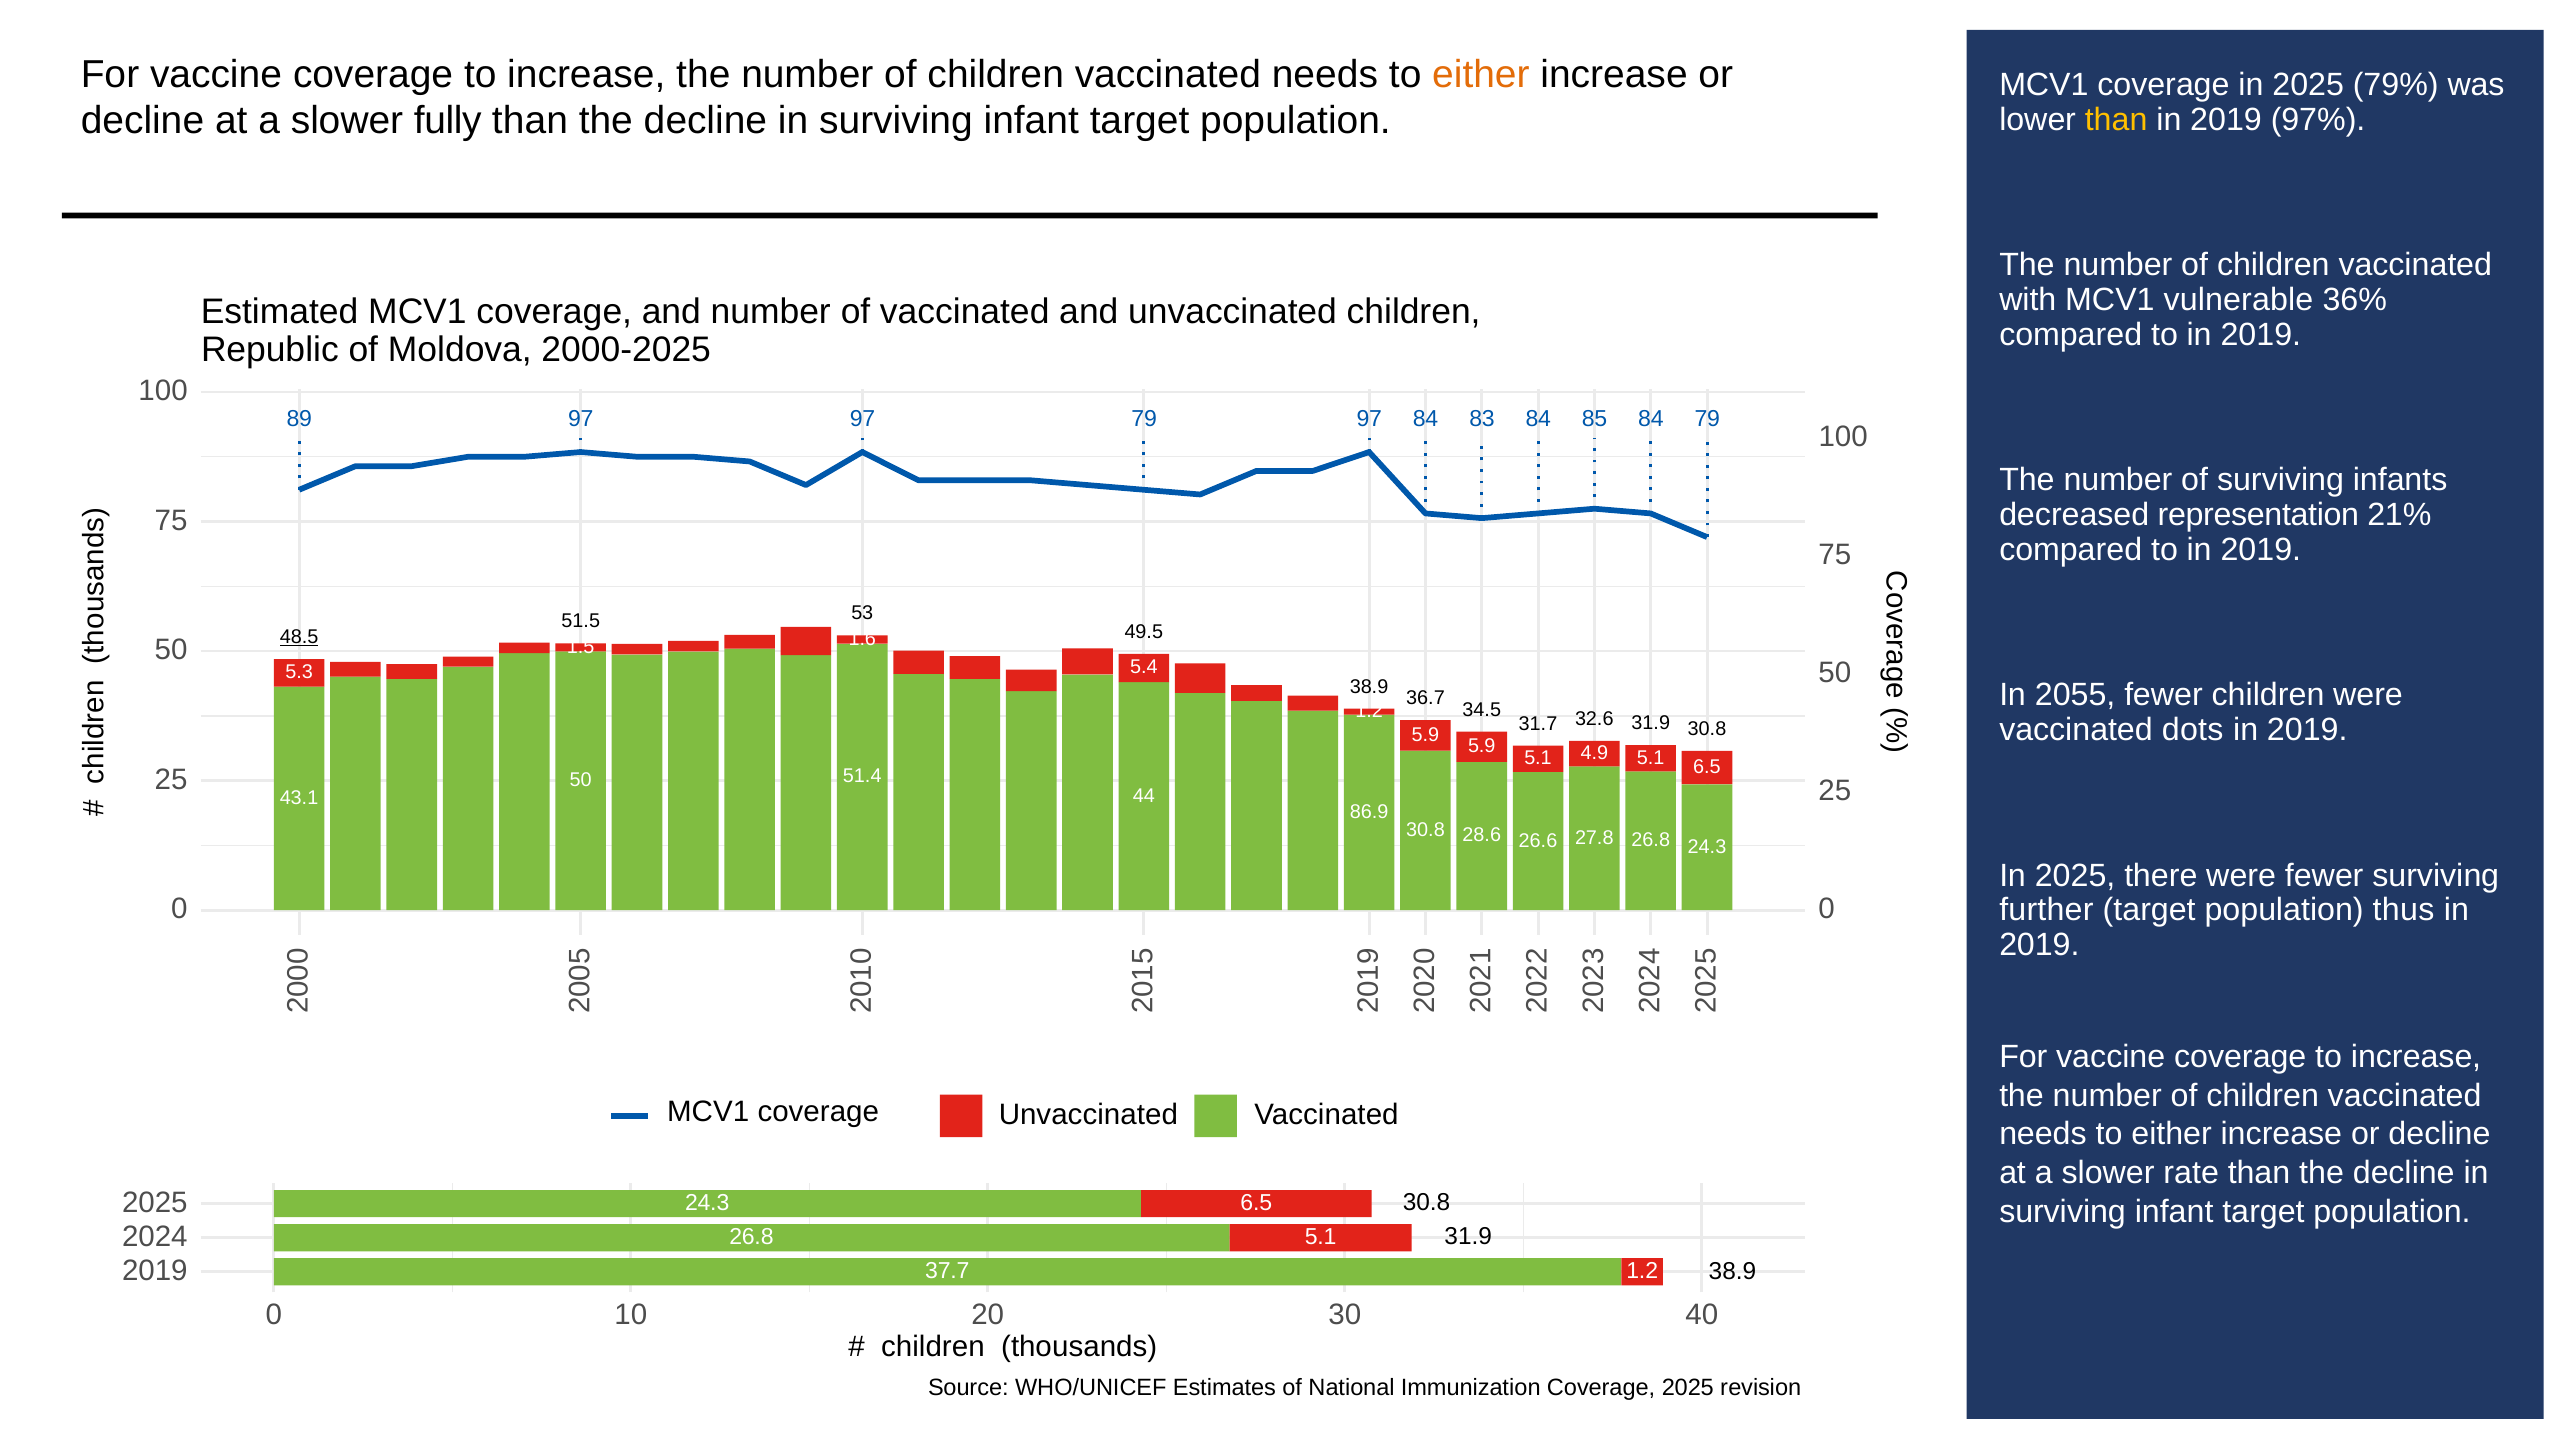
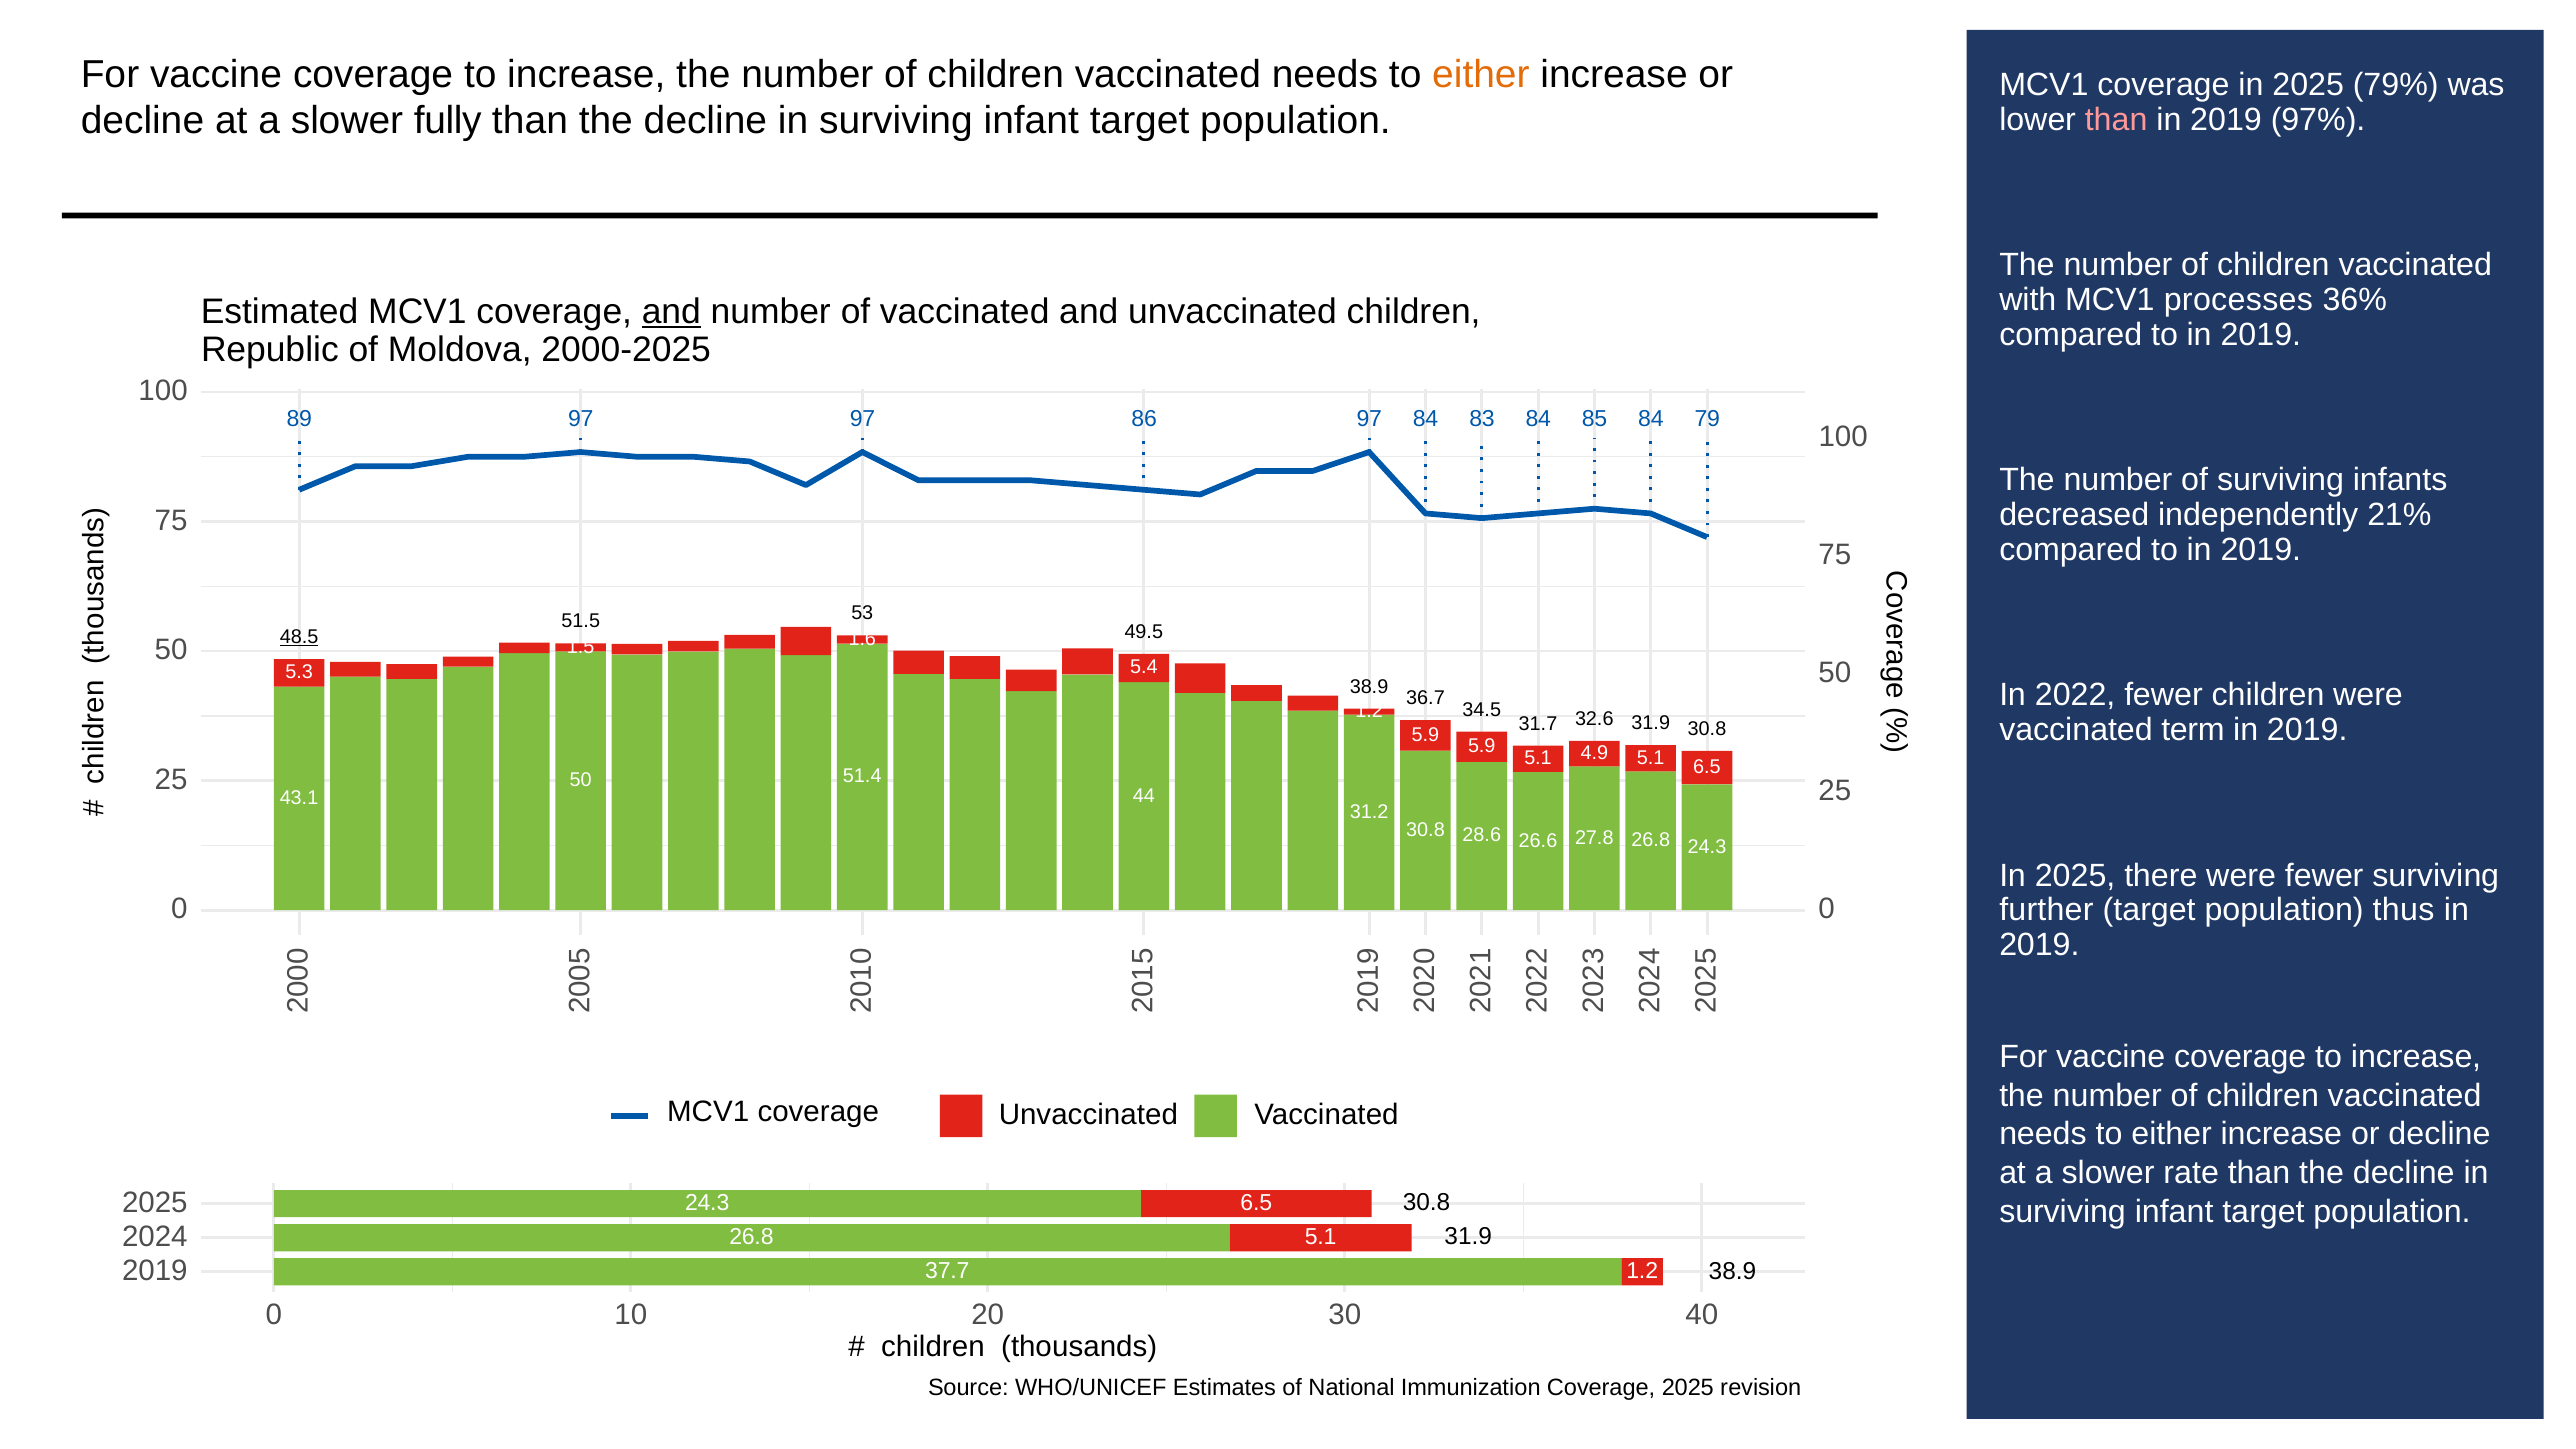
than at (2116, 119) colour: yellow -> pink
vulnerable: vulnerable -> processes
and at (671, 311) underline: none -> present
97 79: 79 -> 86
representation: representation -> independently
2055: 2055 -> 2022
dots: dots -> term
86.9: 86.9 -> 31.2
